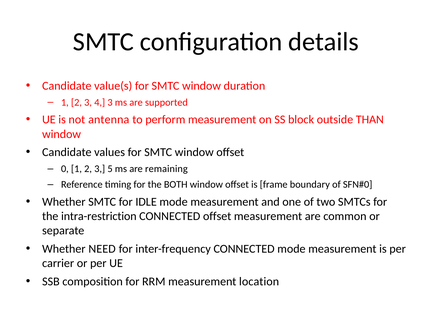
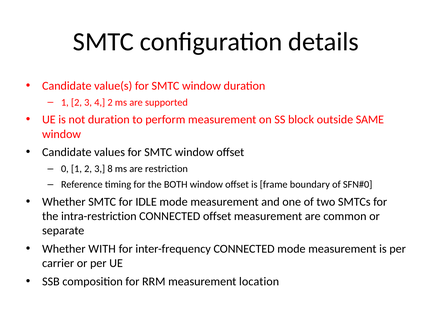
4 3: 3 -> 2
not antenna: antenna -> duration
THAN: THAN -> SAME
5: 5 -> 8
remaining: remaining -> restriction
NEED: NEED -> WITH
